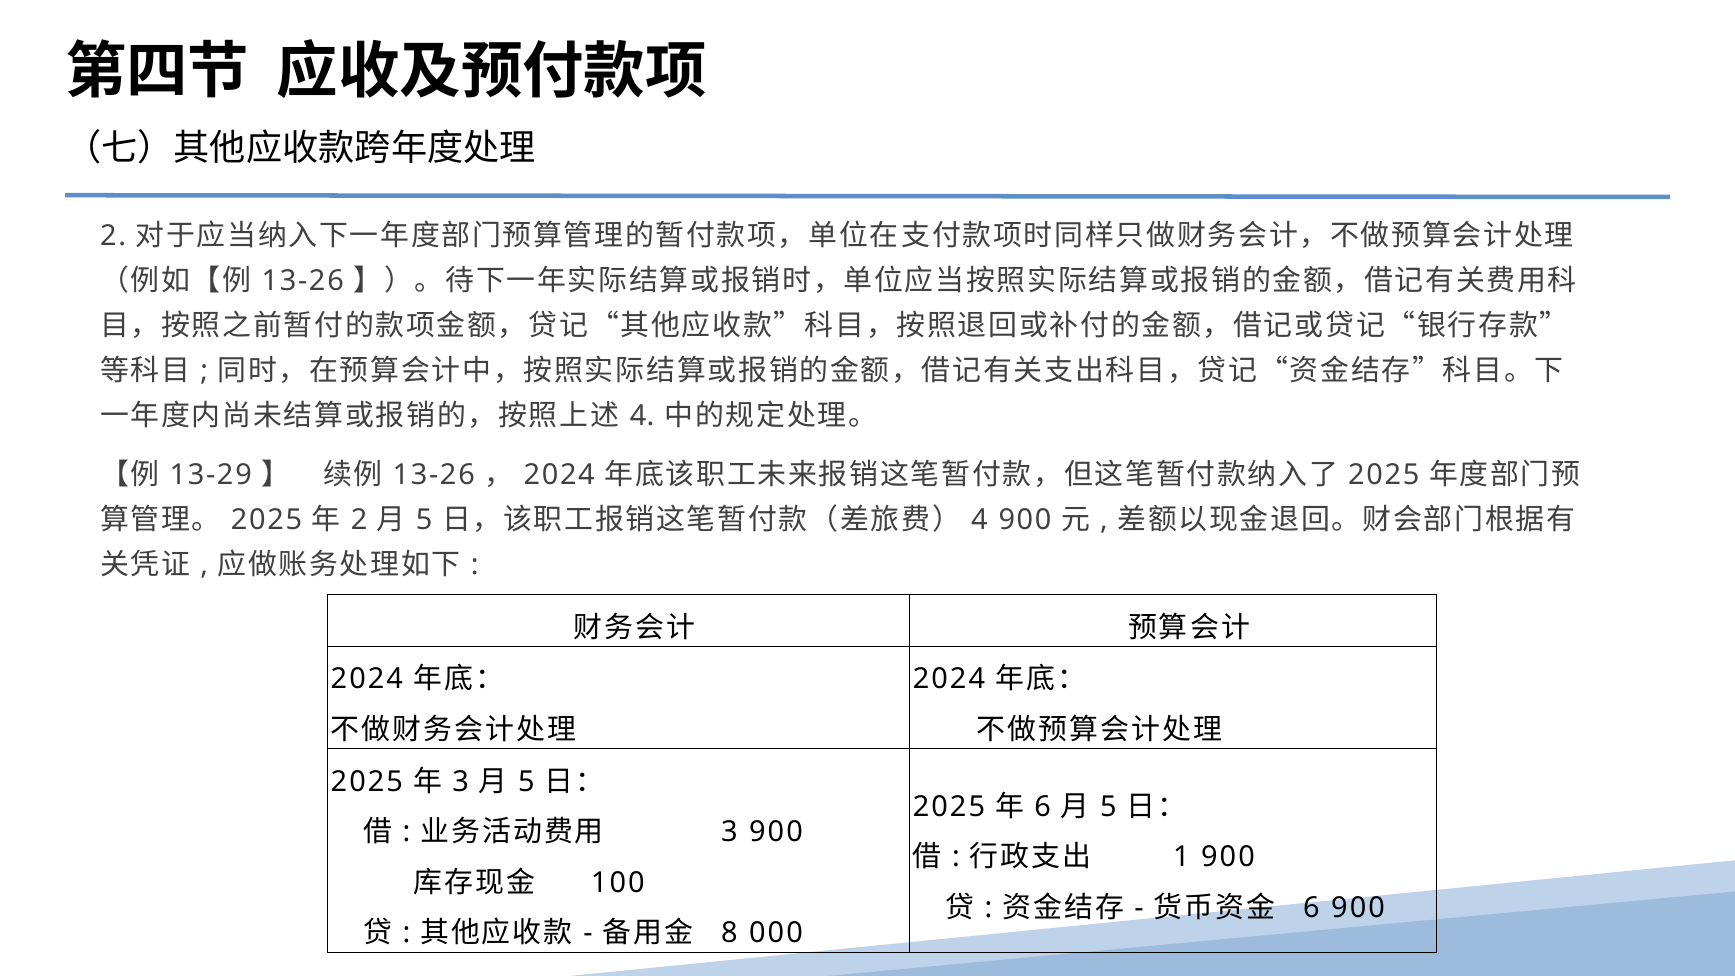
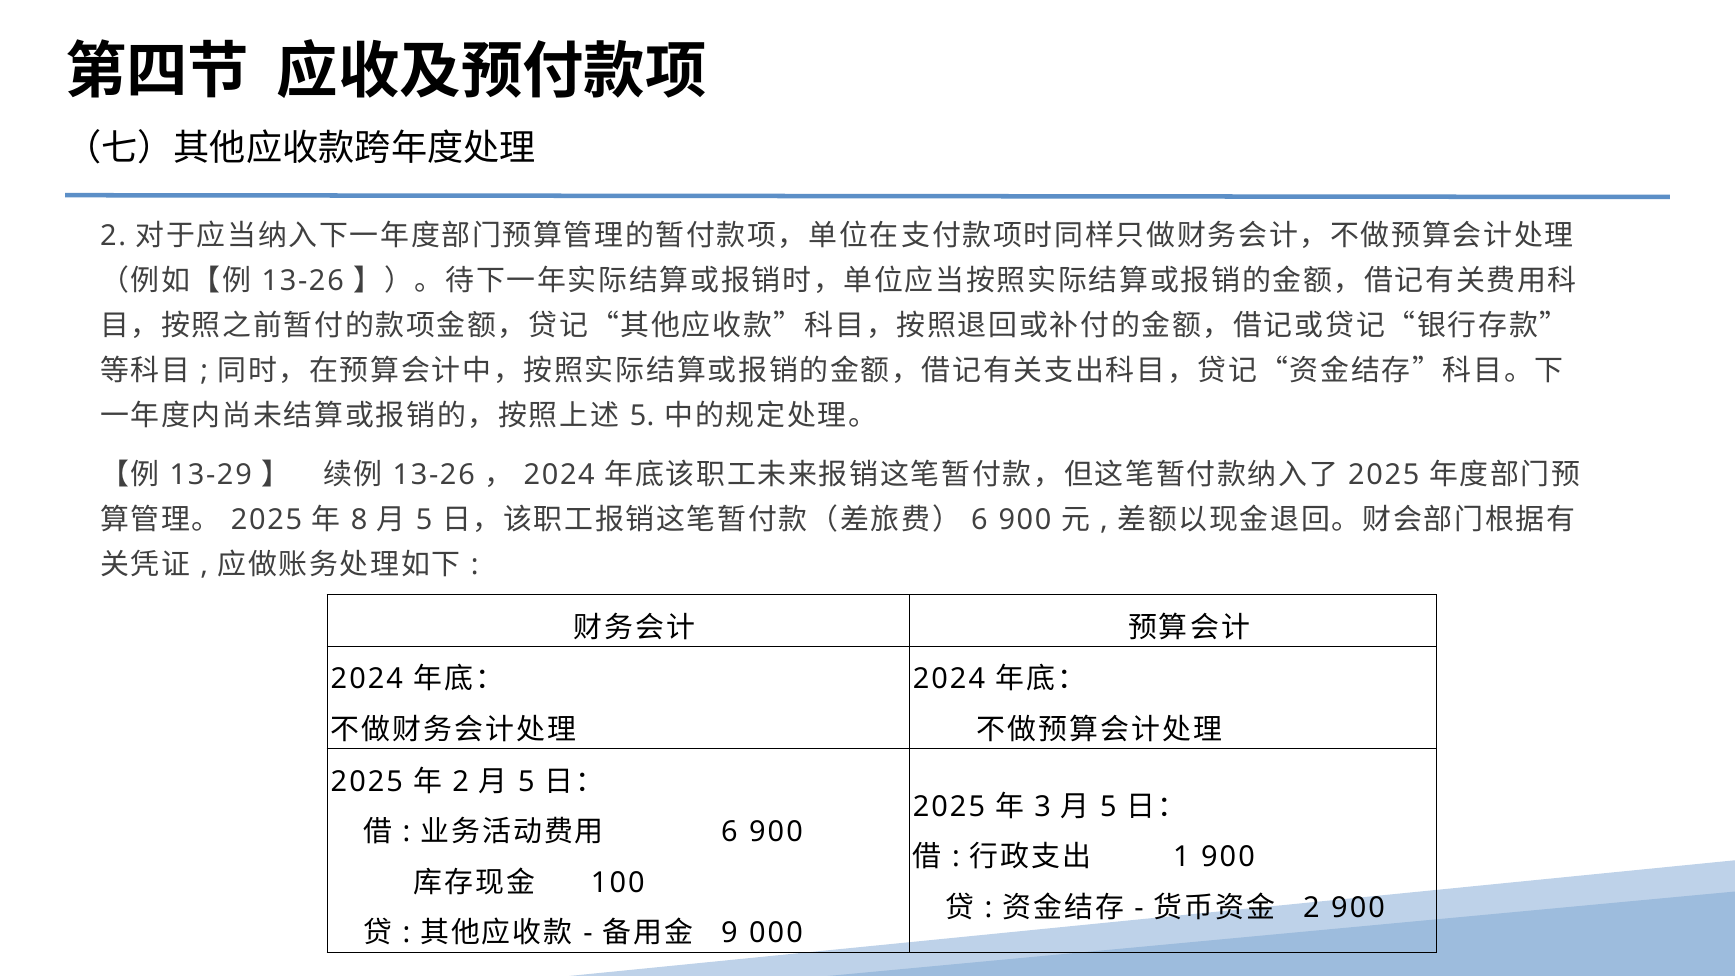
4 at (642, 416): 4 -> 5
2 at (359, 520): 2 -> 8
4 at (979, 520): 4 -> 6
3 at (461, 782): 3 -> 2
6 at (1043, 807): 6 -> 3
3 at (729, 832): 3 -> 6
6 at (1311, 908): 6 -> 2
8: 8 -> 9
